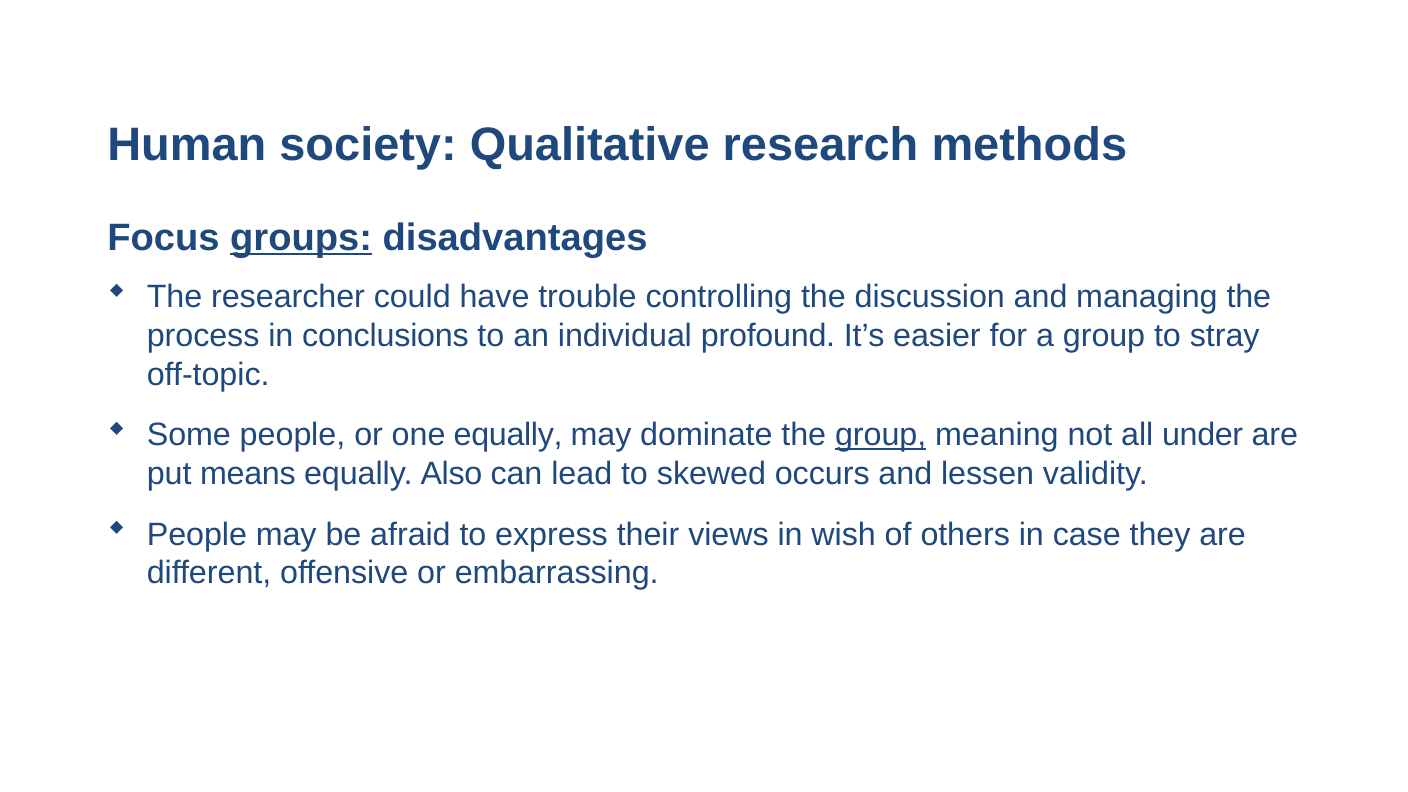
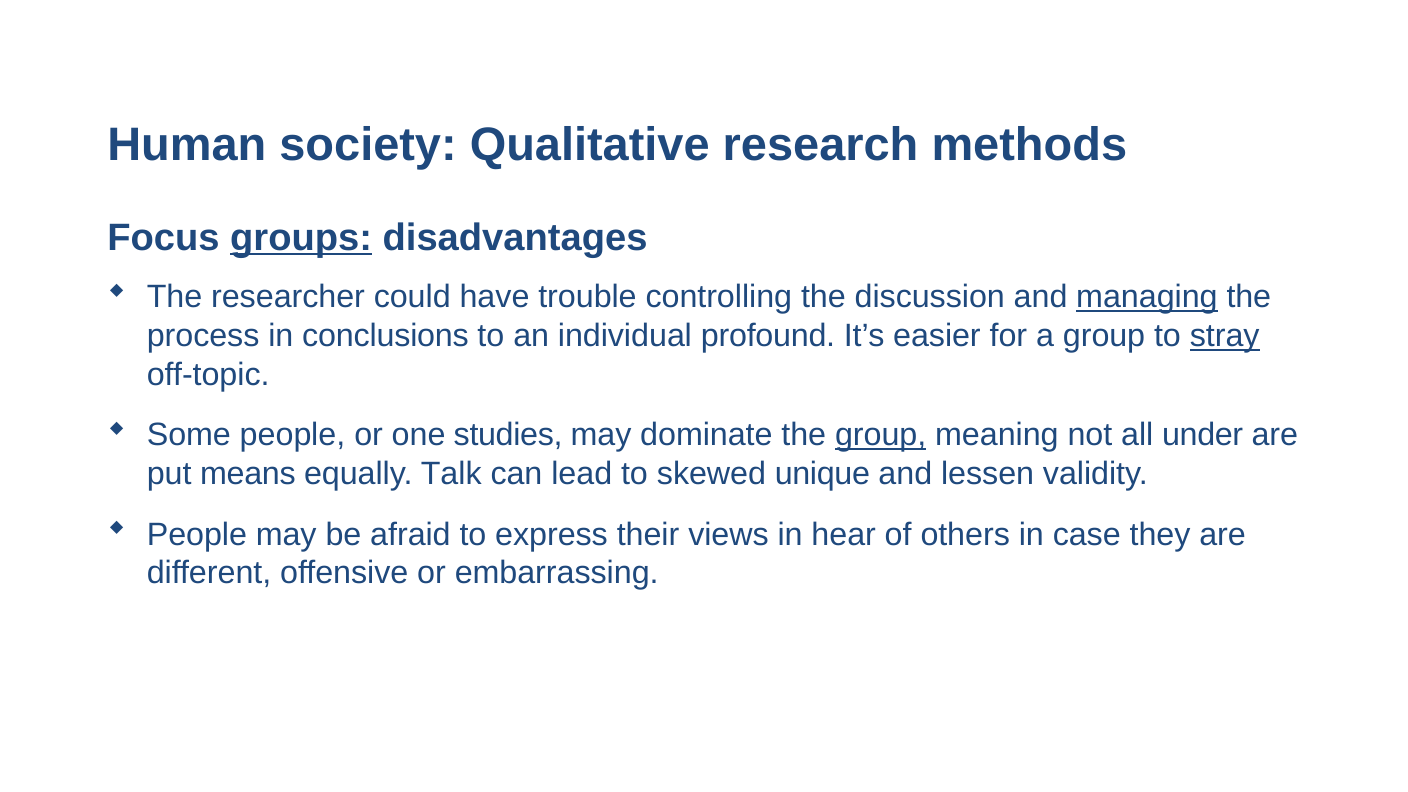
managing underline: none -> present
stray underline: none -> present
one equally: equally -> studies
Also: Also -> Talk
occurs: occurs -> unique
wish: wish -> hear
